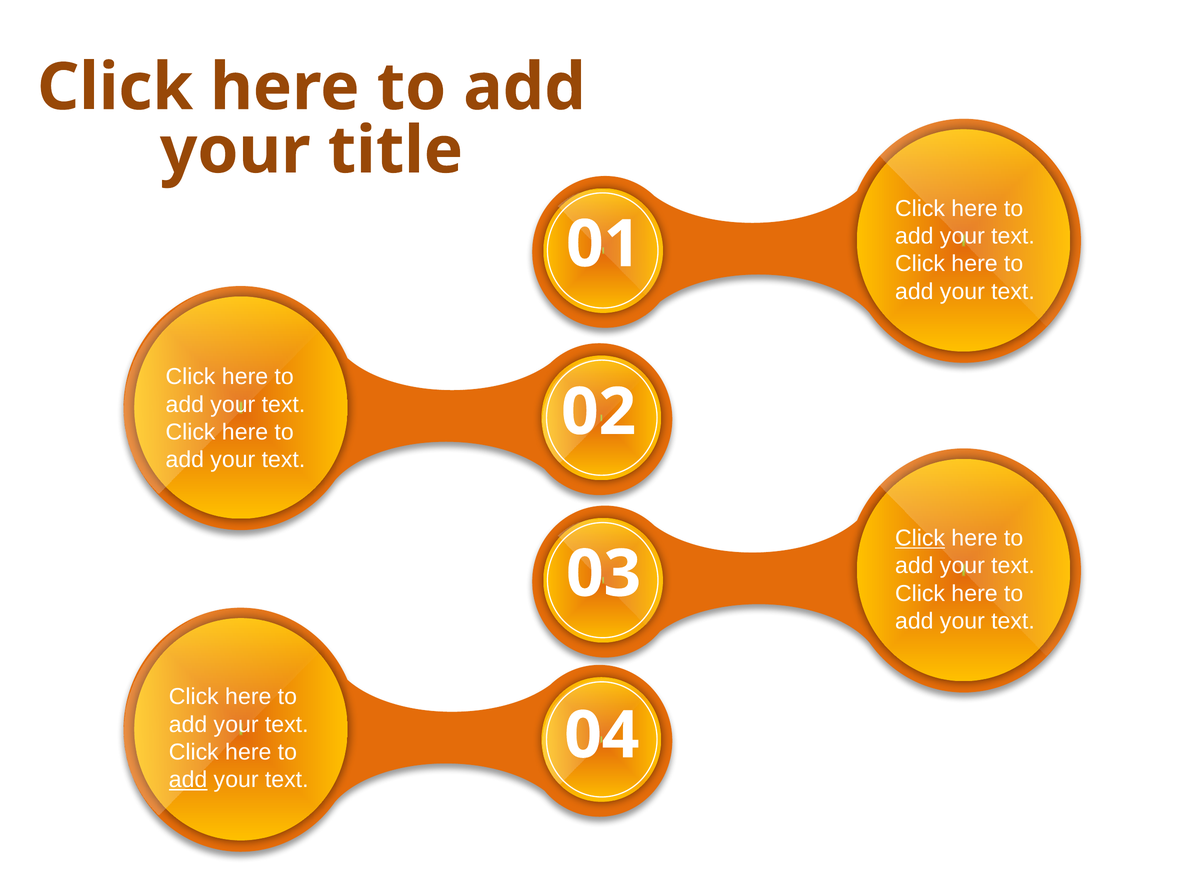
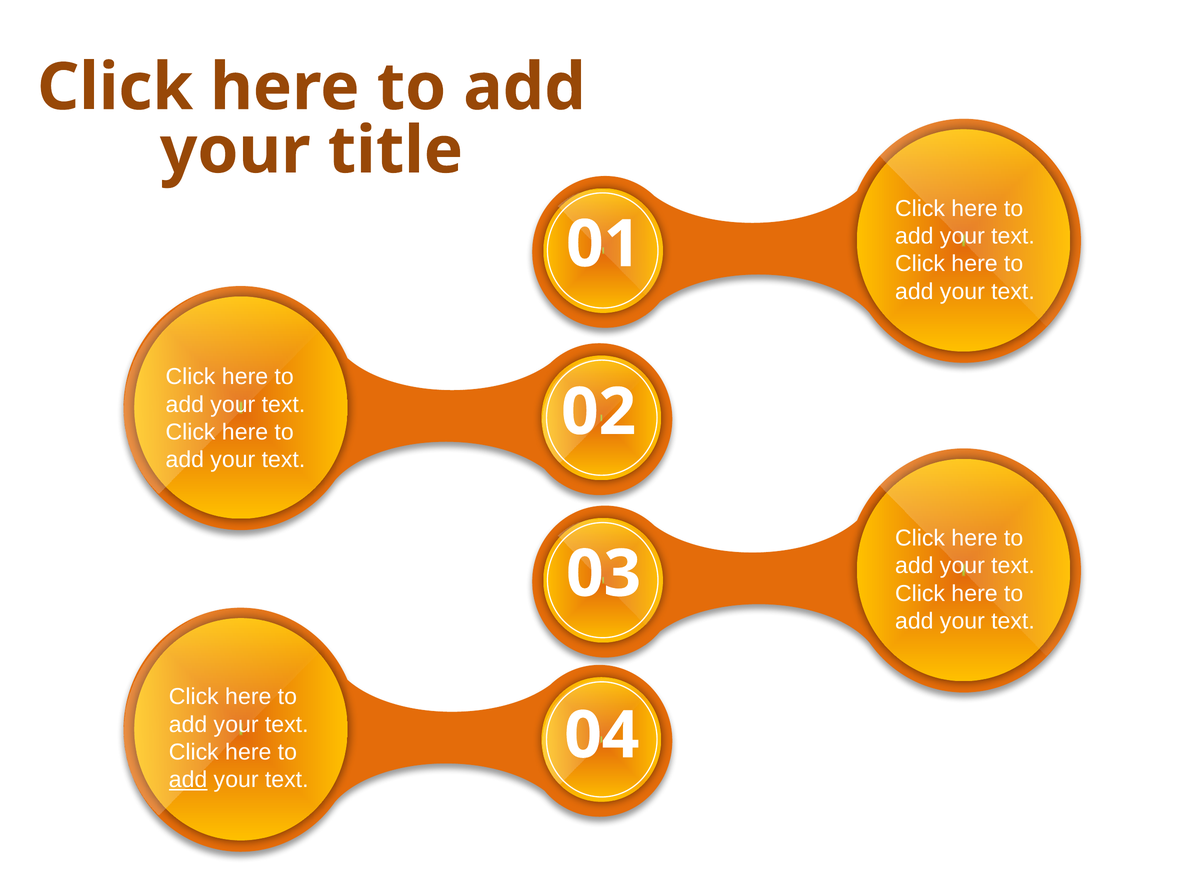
Click at (920, 538) underline: present -> none
